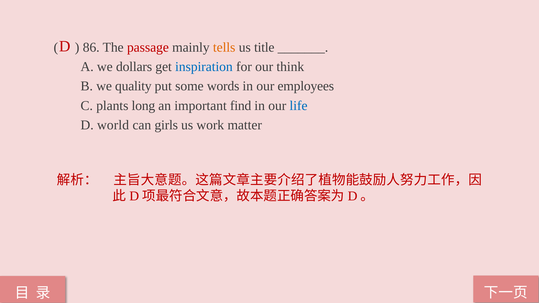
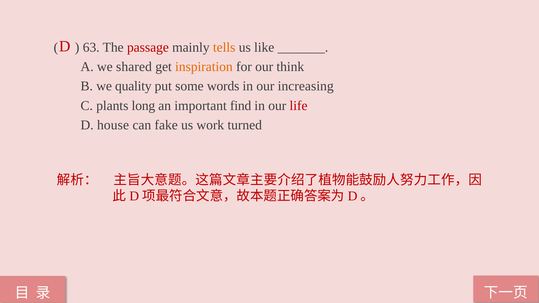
86: 86 -> 63
title: title -> like
dollars: dollars -> shared
inspiration colour: blue -> orange
employees: employees -> increasing
life colour: blue -> red
world: world -> house
girls: girls -> fake
matter: matter -> turned
